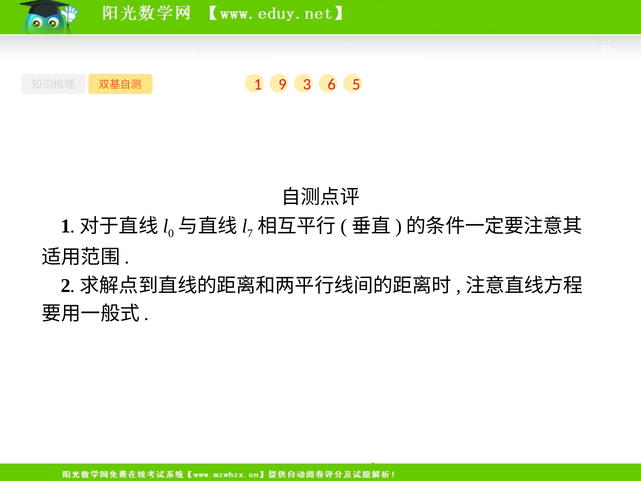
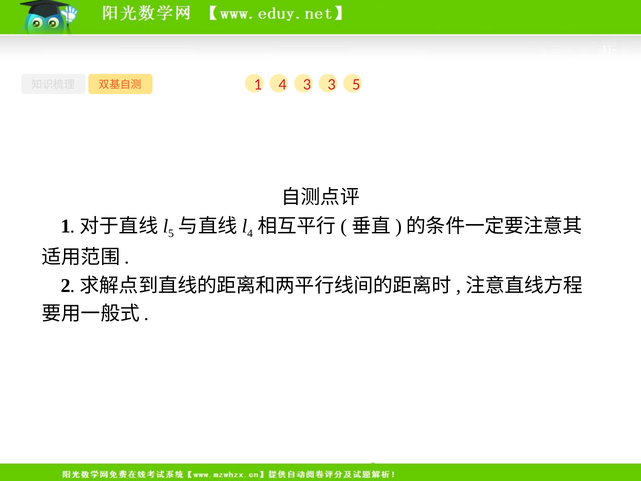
9 at (282, 84): 9 -> 4
3 6: 6 -> 3
0 at (171, 234): 0 -> 5
7 at (250, 234): 7 -> 4
